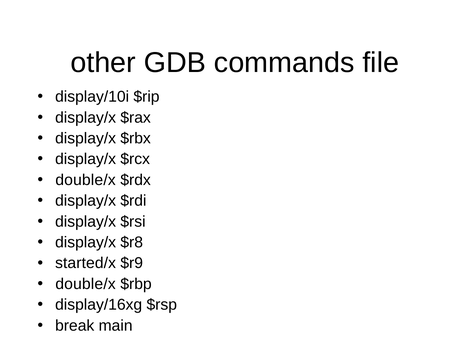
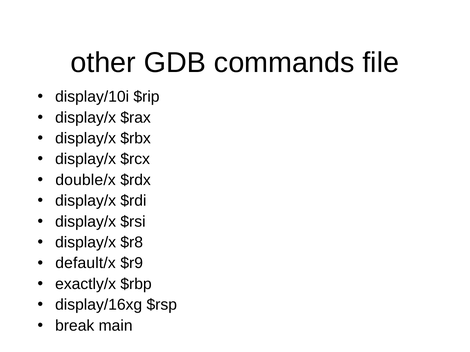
started/x: started/x -> default/x
double/x at (86, 284): double/x -> exactly/x
